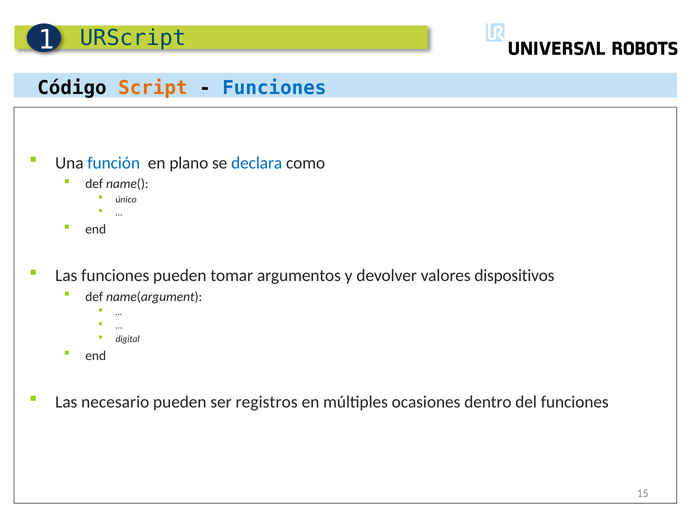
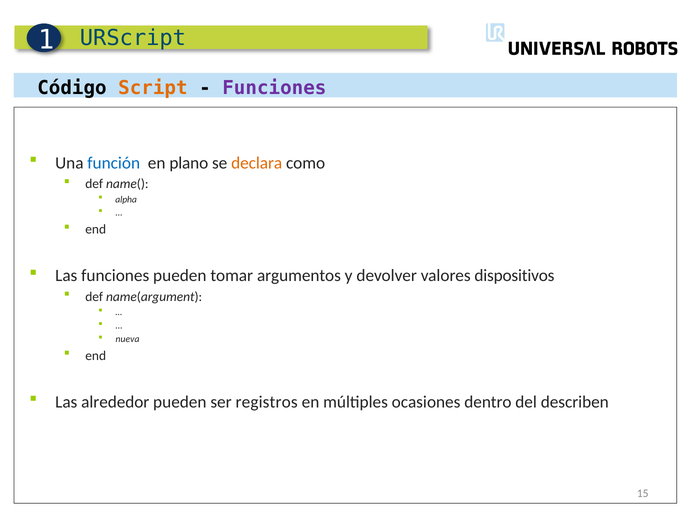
Funciones at (274, 88) colour: blue -> purple
declara colour: blue -> orange
único: único -> alpha
digital: digital -> nueva
necesario: necesario -> alrededor
del funciones: funciones -> describen
